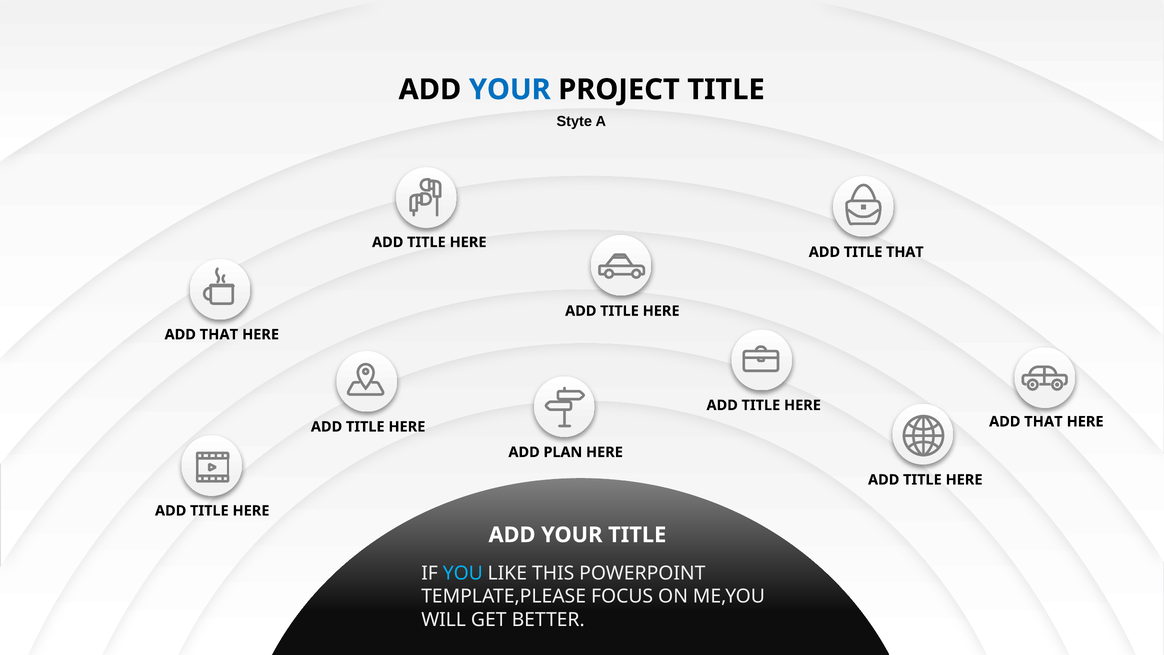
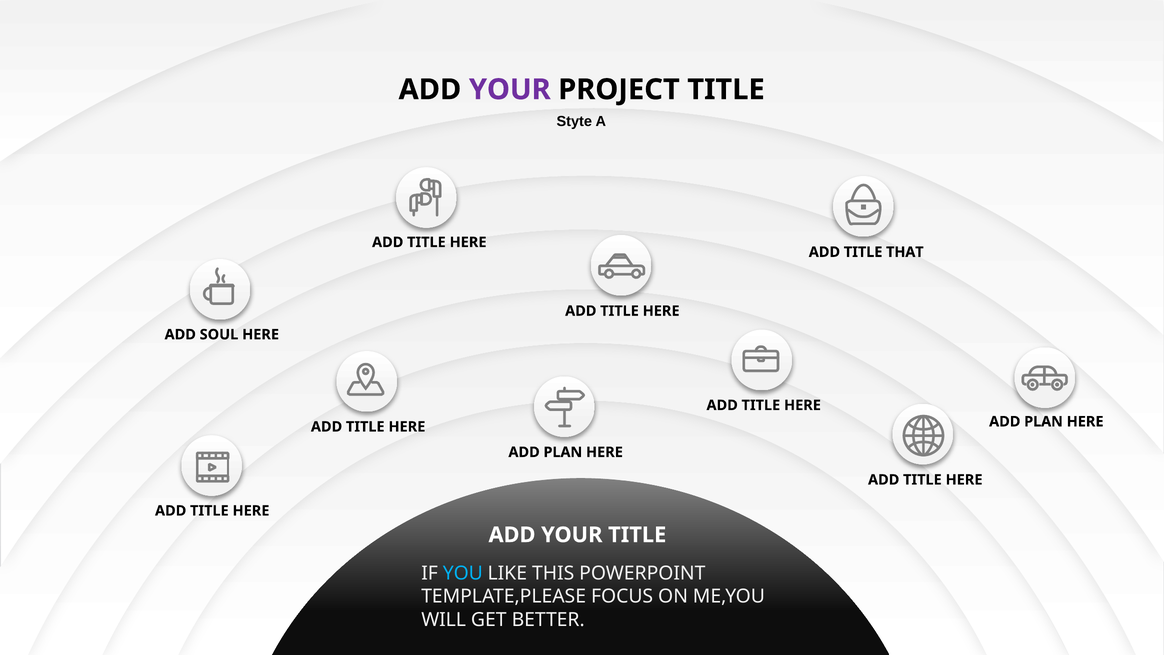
YOUR at (510, 90) colour: blue -> purple
THAT at (219, 334): THAT -> SOUL
THAT at (1043, 421): THAT -> PLAN
